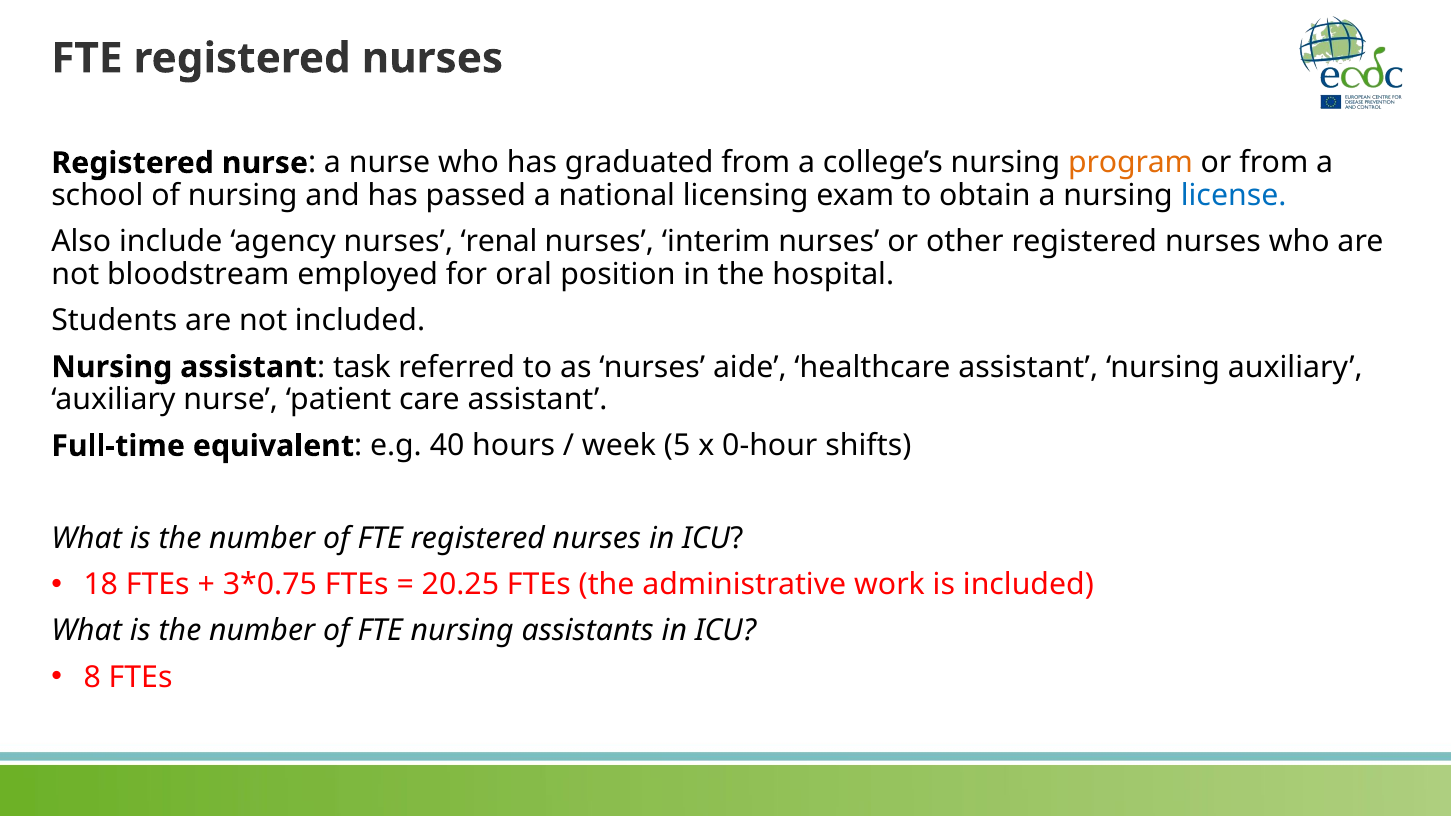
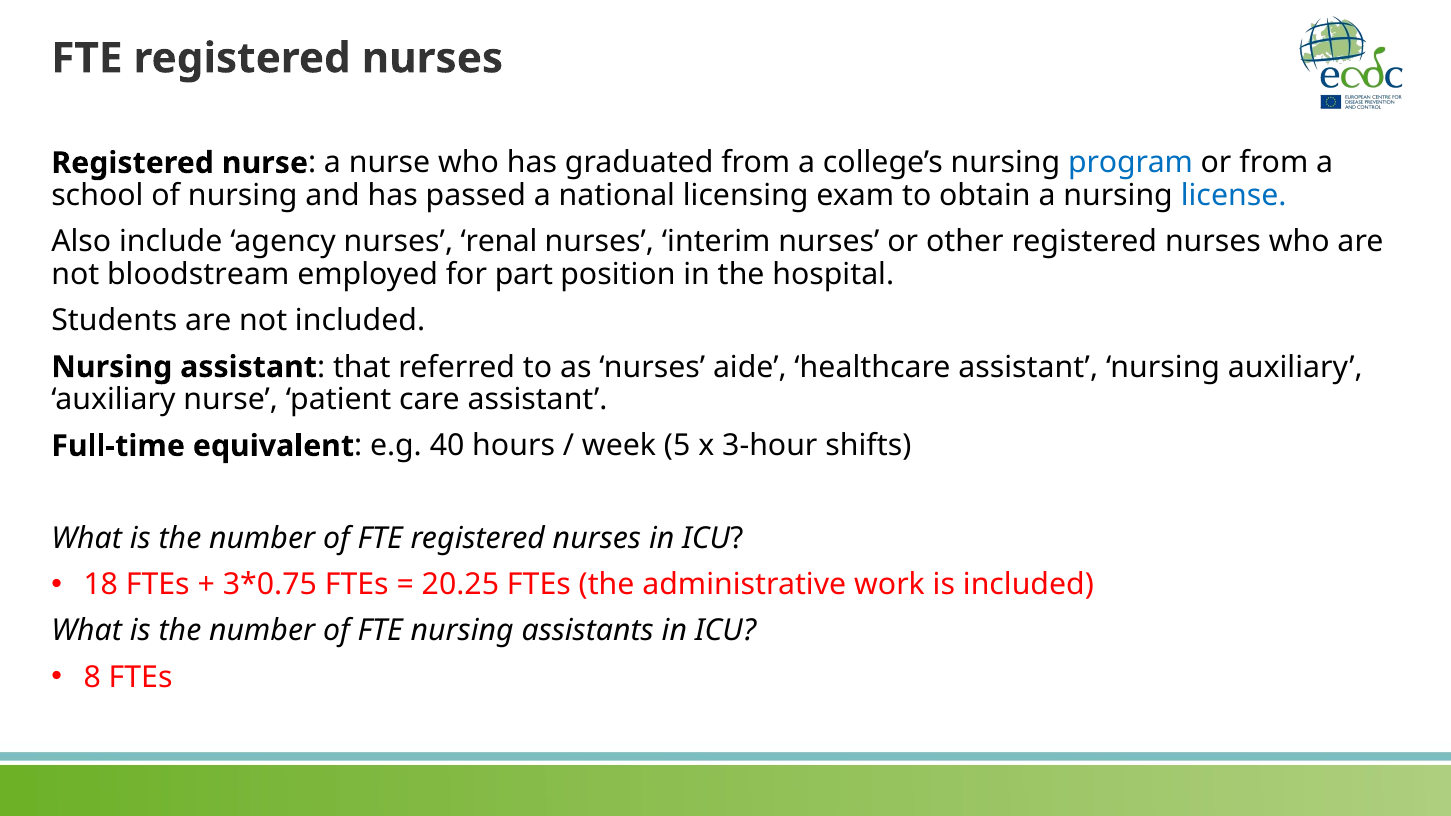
program colour: orange -> blue
oral: oral -> part
task: task -> that
0-hour: 0-hour -> 3-hour
